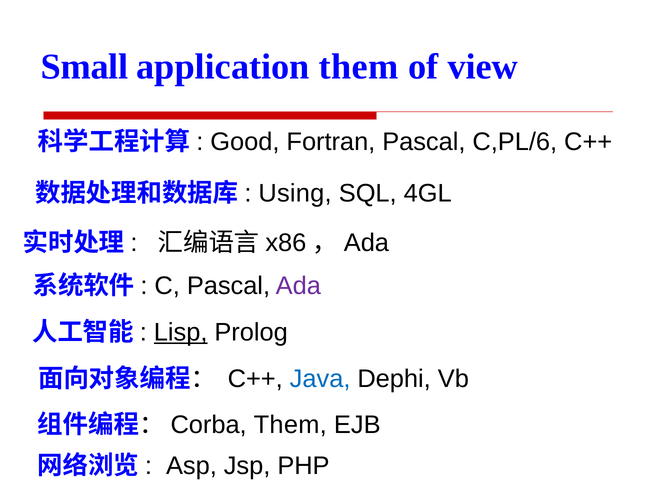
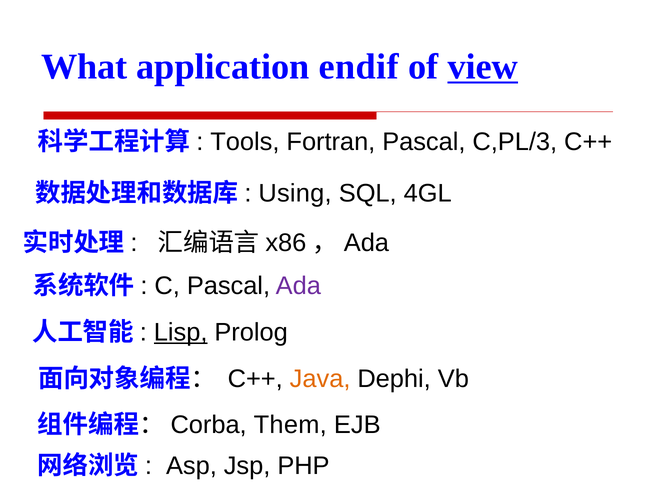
Small: Small -> What
application them: them -> endif
view underline: none -> present
Good: Good -> Tools
C,PL/6: C,PL/6 -> C,PL/3
Java colour: blue -> orange
